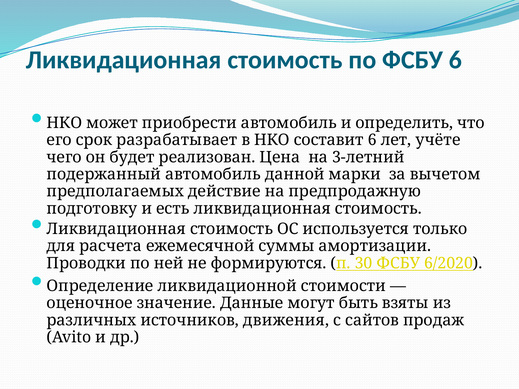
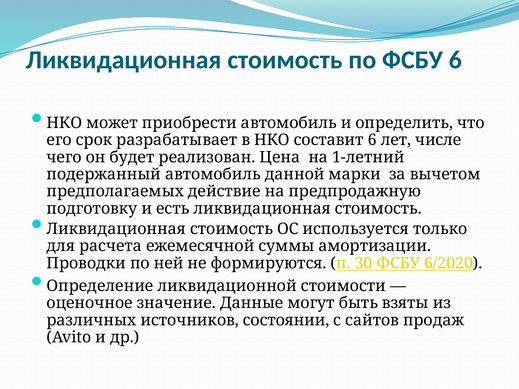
учёте: учёте -> числе
3-летний: 3-летний -> 1-летний
движения: движения -> состоянии
